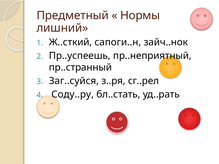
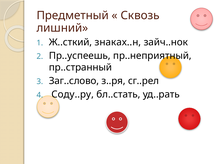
Нормы: Нормы -> Сквозь
сапоги..н: сапоги..н -> знаках..н
Заг..суйся: Заг..суйся -> Заг..слово
